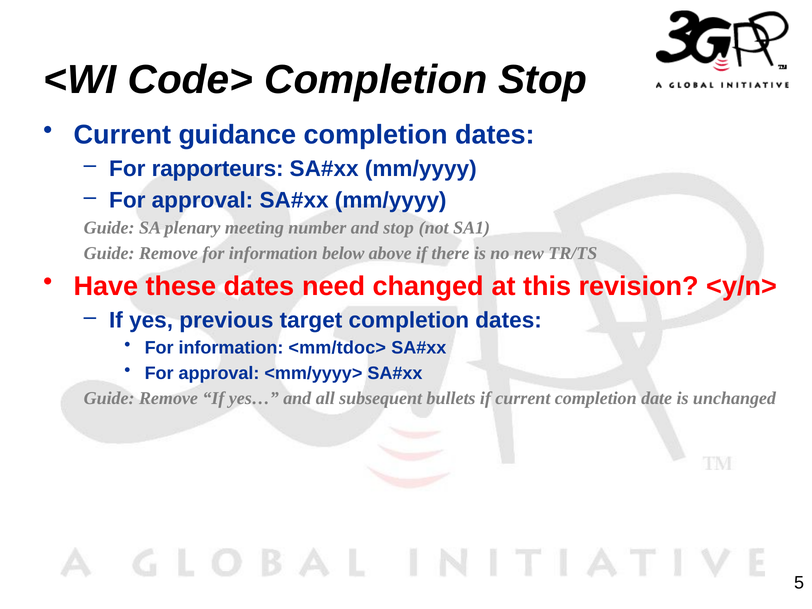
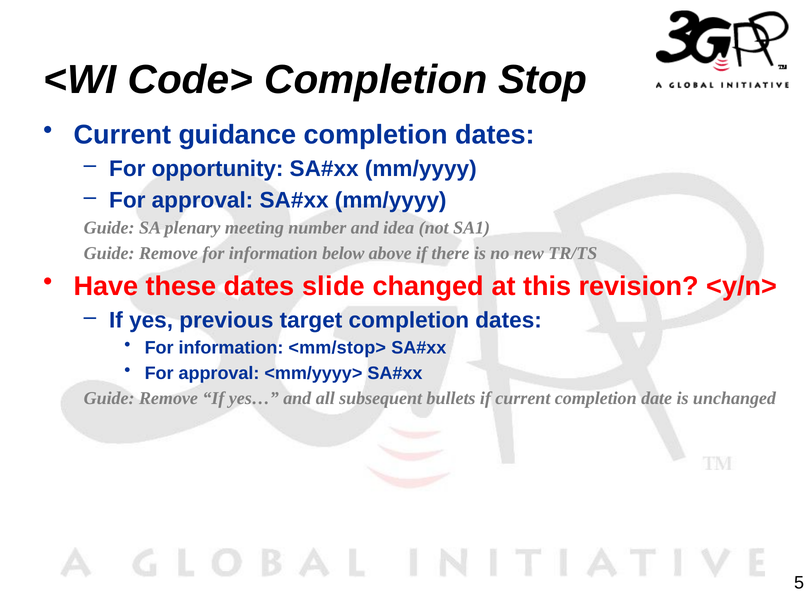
rapporteurs: rapporteurs -> opportunity
and stop: stop -> idea
need: need -> slide
<mm/tdoc>: <mm/tdoc> -> <mm/stop>
